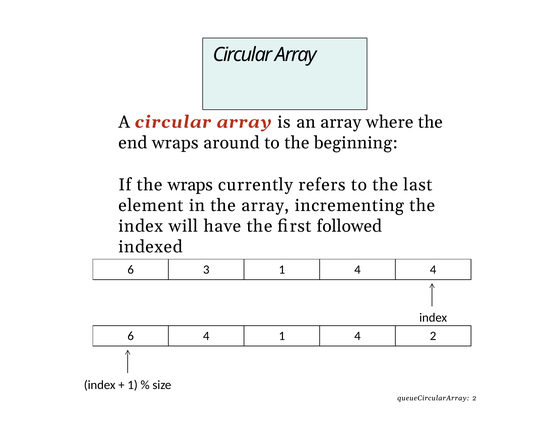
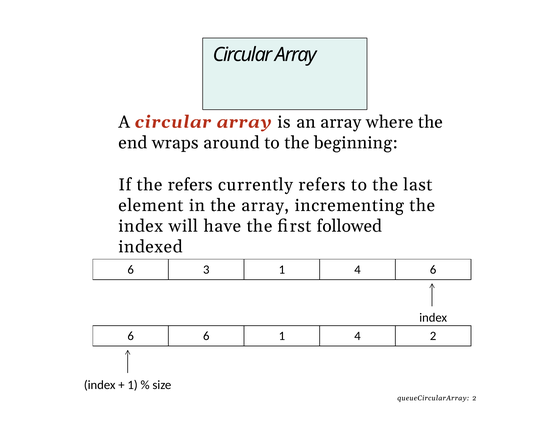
the wraps: wraps -> refers
4 4: 4 -> 6
6 4: 4 -> 6
